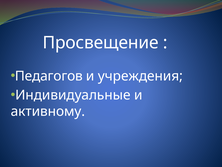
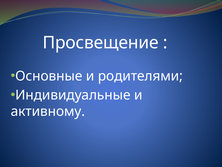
Педагогов: Педагогов -> Основные
учреждения: учреждения -> родителями
